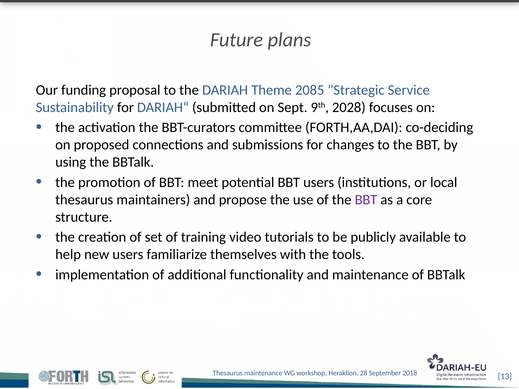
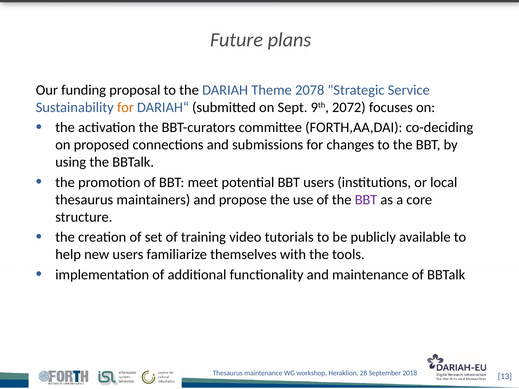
2085: 2085 -> 2078
for at (125, 107) colour: black -> orange
2028: 2028 -> 2072
